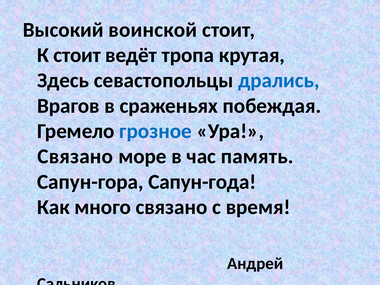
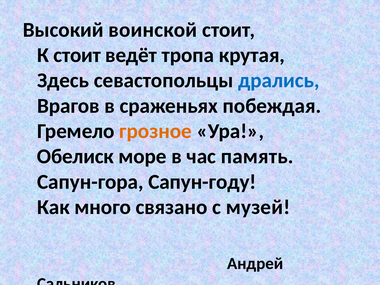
грозное colour: blue -> orange
Связано at (75, 157): Связано -> Обелиск
Сапун-года: Сапун-года -> Сапун-году
время: время -> музей
